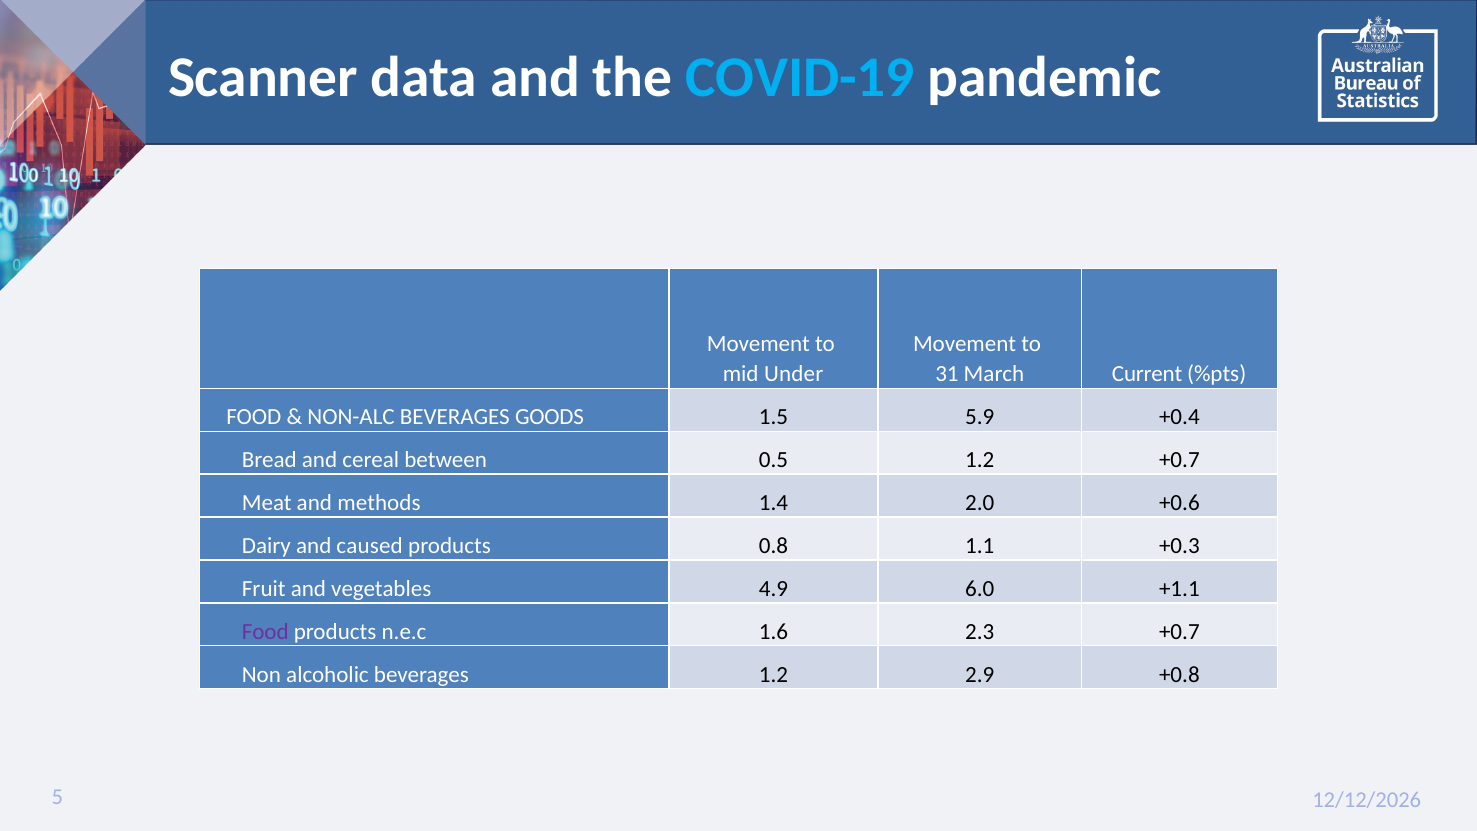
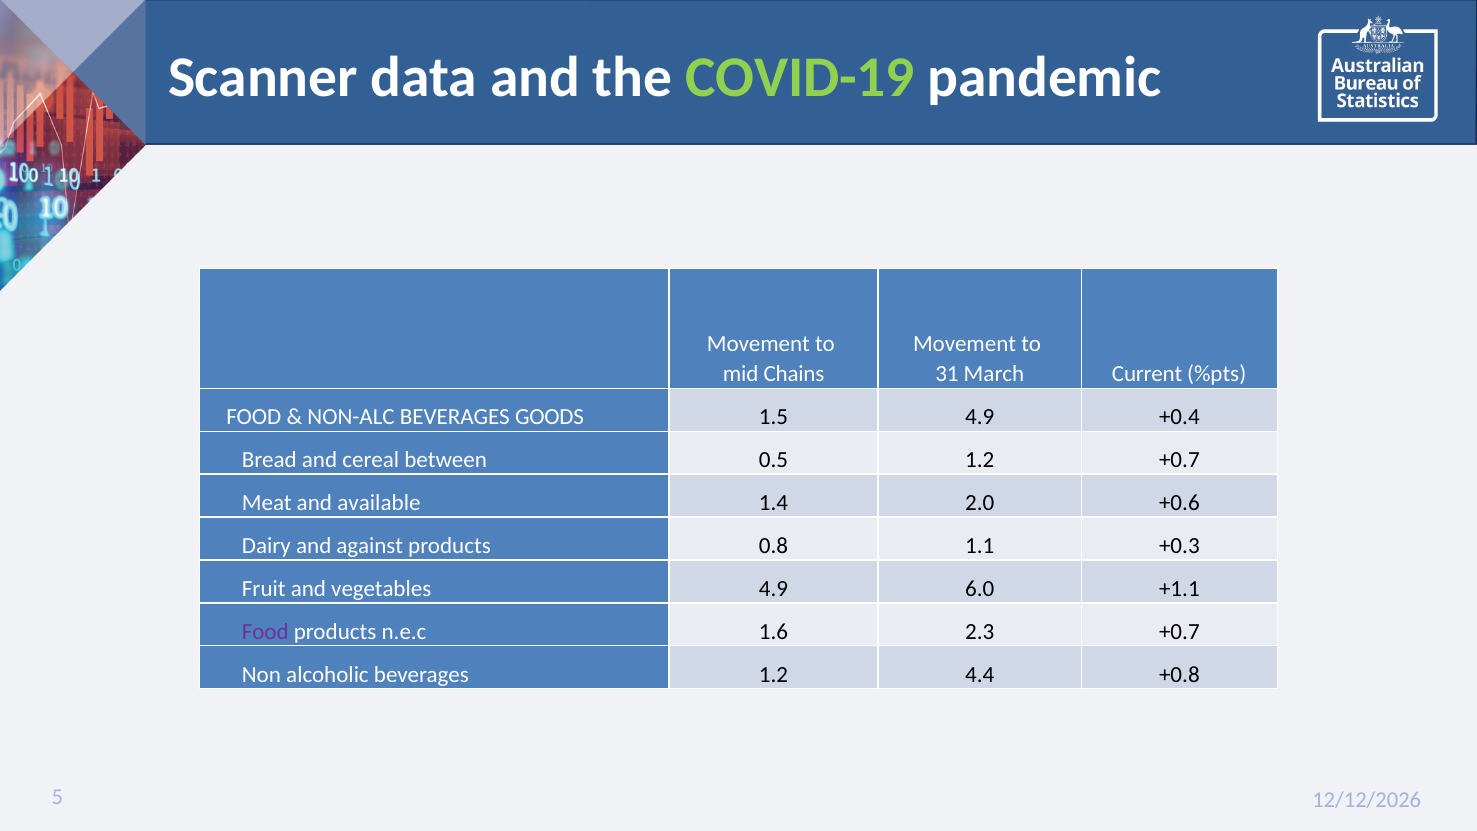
COVID-19 colour: light blue -> light green
Under: Under -> Chains
1.5 5.9: 5.9 -> 4.9
methods: methods -> available
caused: caused -> against
2.9: 2.9 -> 4.4
